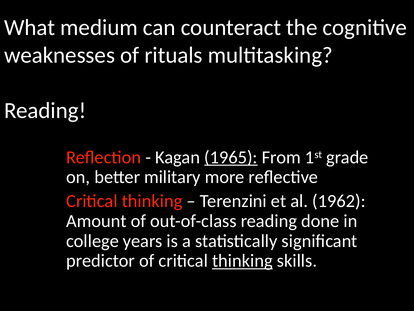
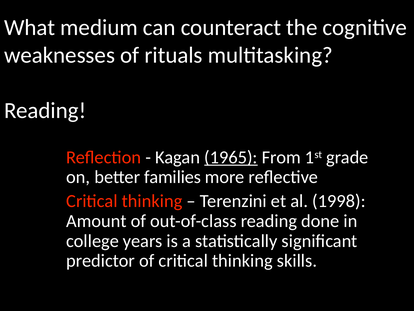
military: military -> families
1962: 1962 -> 1998
thinking at (242, 260) underline: present -> none
